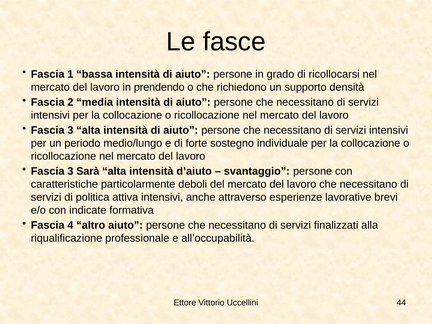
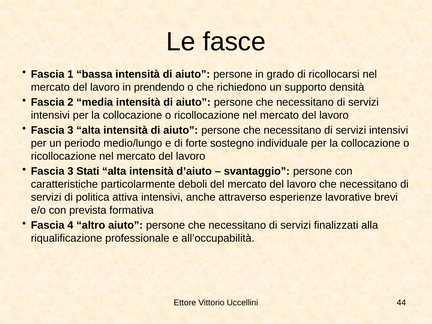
Sarà: Sarà -> Stati
indicate: indicate -> prevista
